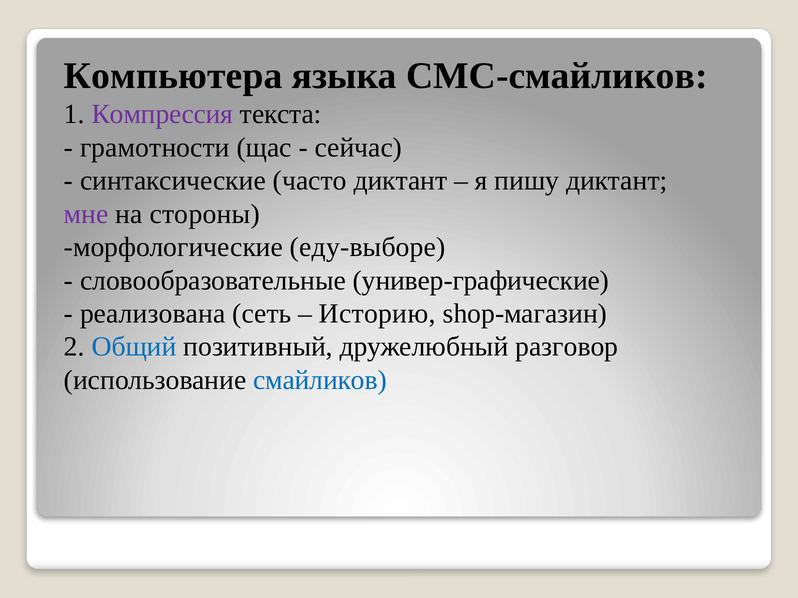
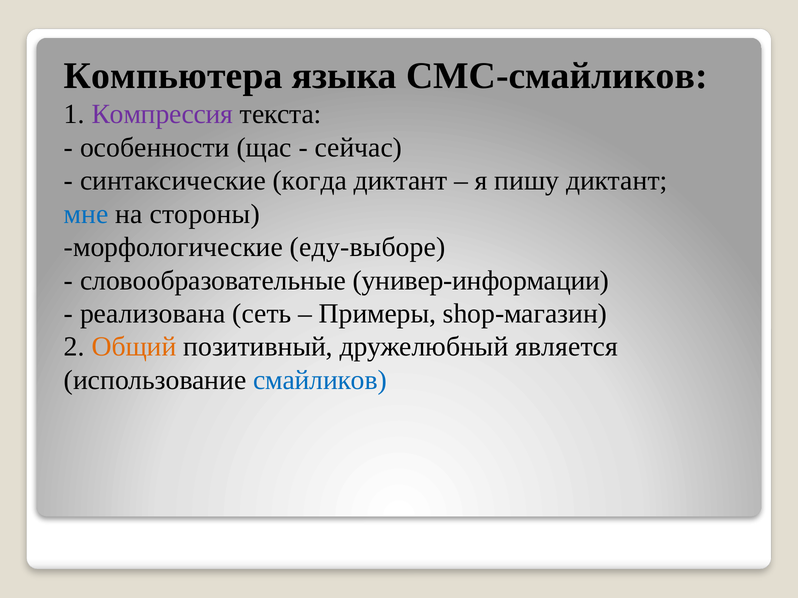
грамотности: грамотности -> особенности
часто: часто -> когда
мне colour: purple -> blue
универ-графические: универ-графические -> универ-информации
Историю: Историю -> Примеры
Общий colour: blue -> orange
разговор: разговор -> является
